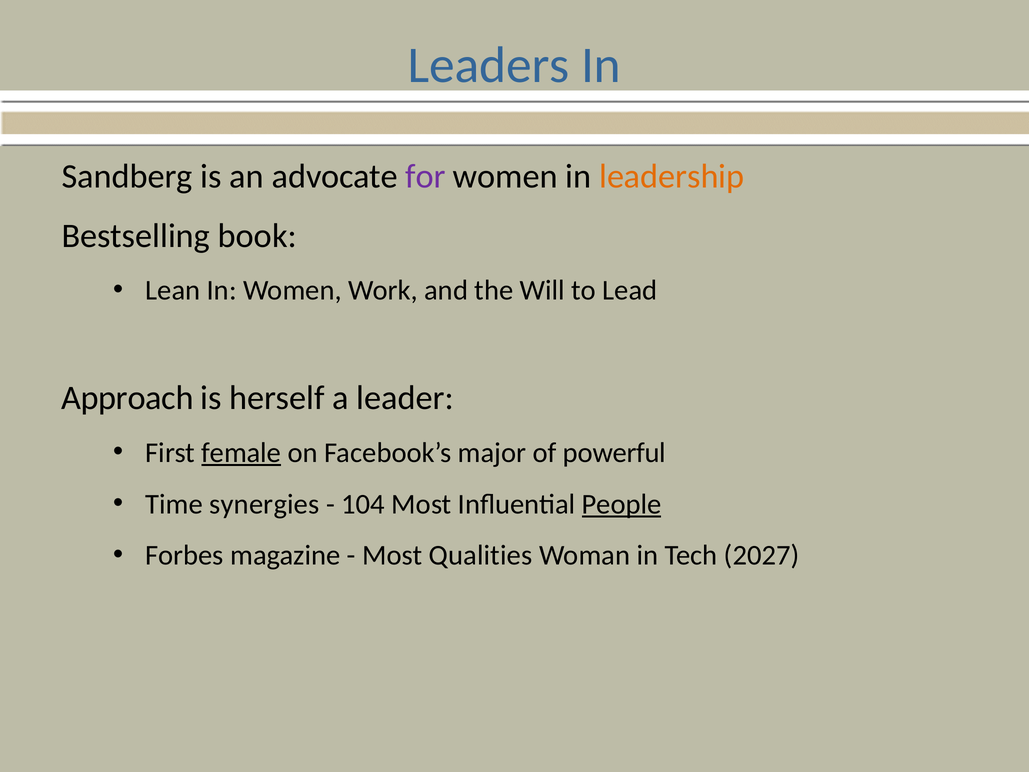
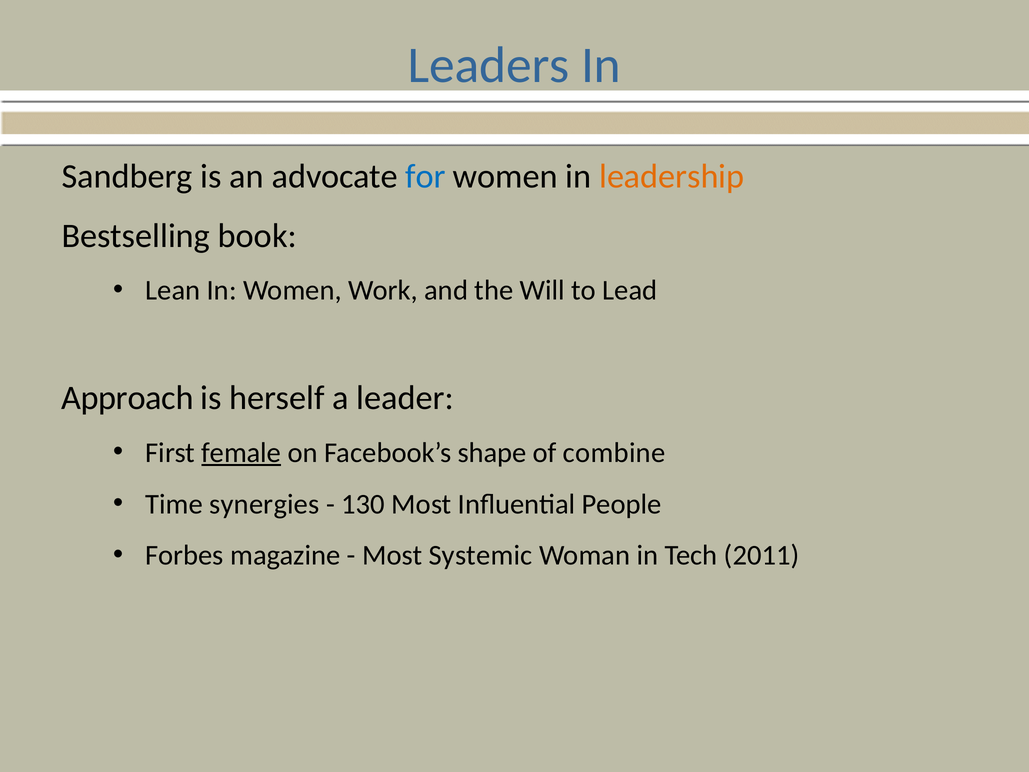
for colour: purple -> blue
major: major -> shape
powerful: powerful -> combine
104: 104 -> 130
People underline: present -> none
Qualities: Qualities -> Systemic
2027: 2027 -> 2011
